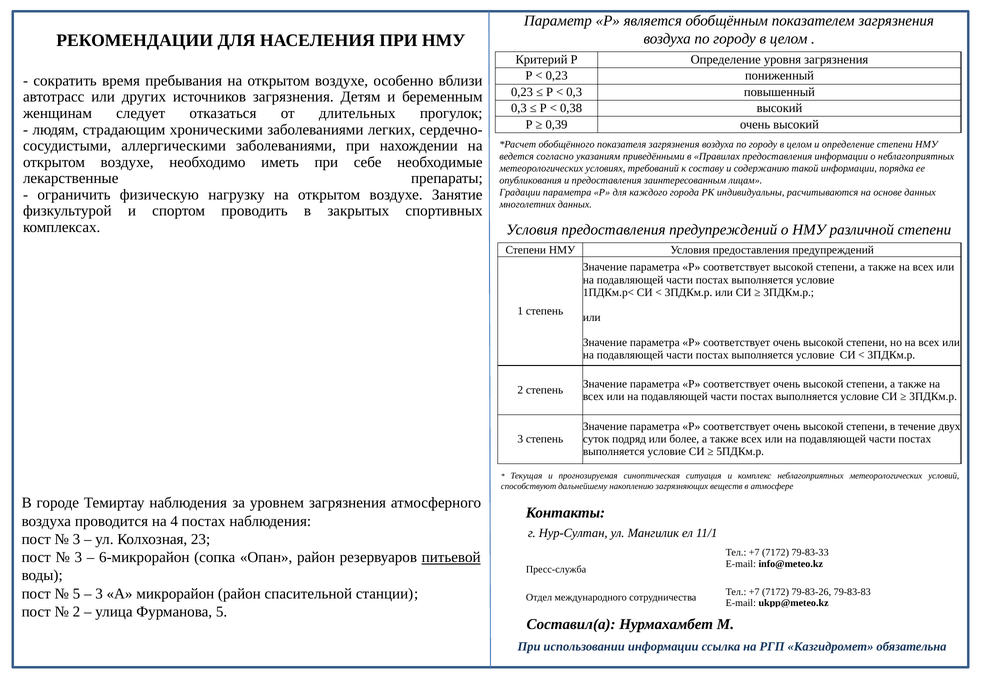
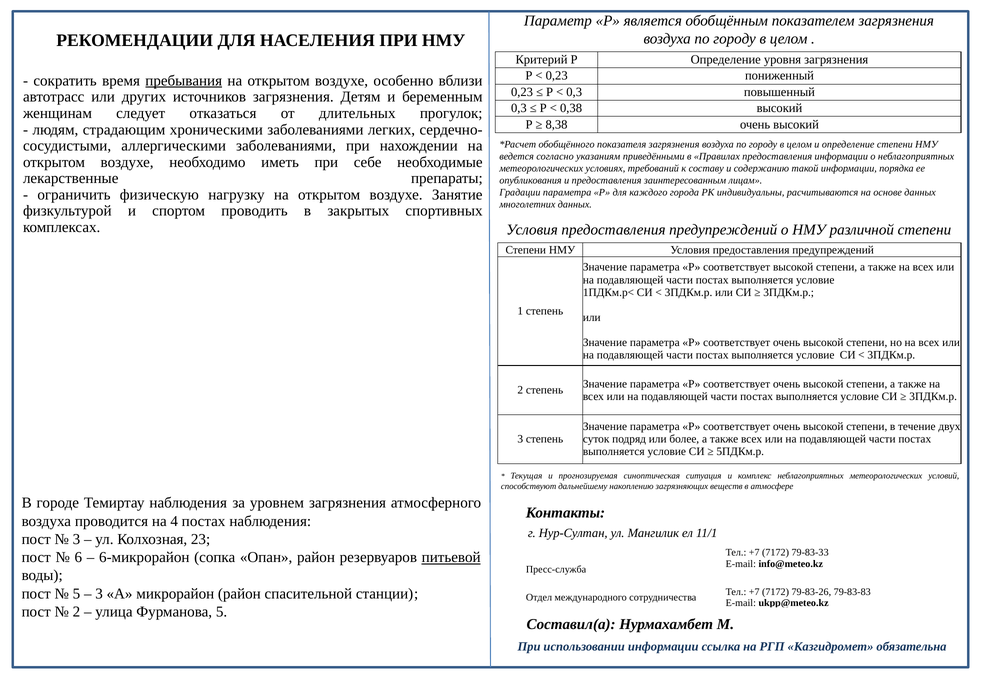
пребывания underline: none -> present
0,39: 0,39 -> 8,38
3 at (78, 557): 3 -> 6
